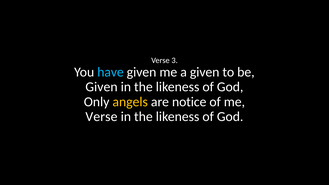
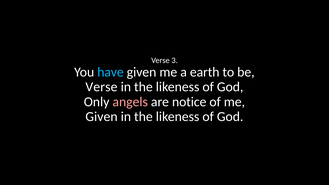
a given: given -> earth
Given at (102, 87): Given -> Verse
angels colour: yellow -> pink
Verse at (101, 117): Verse -> Given
